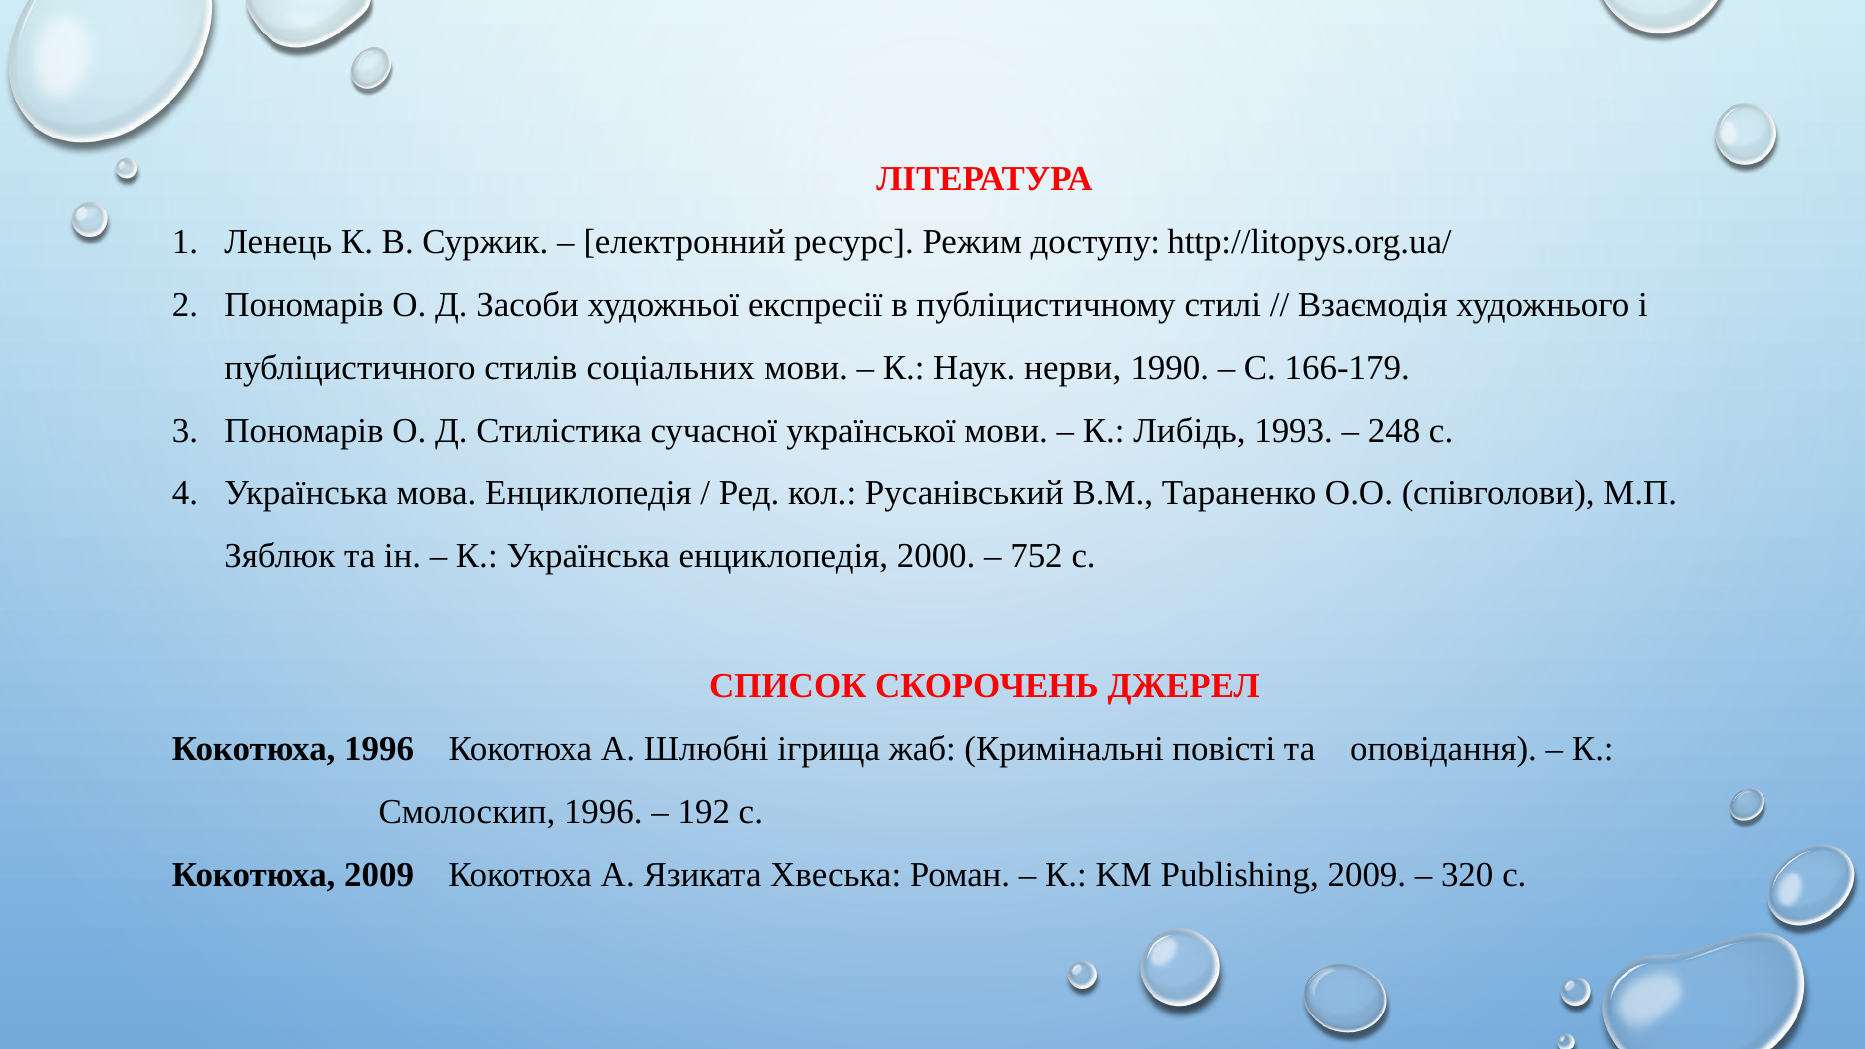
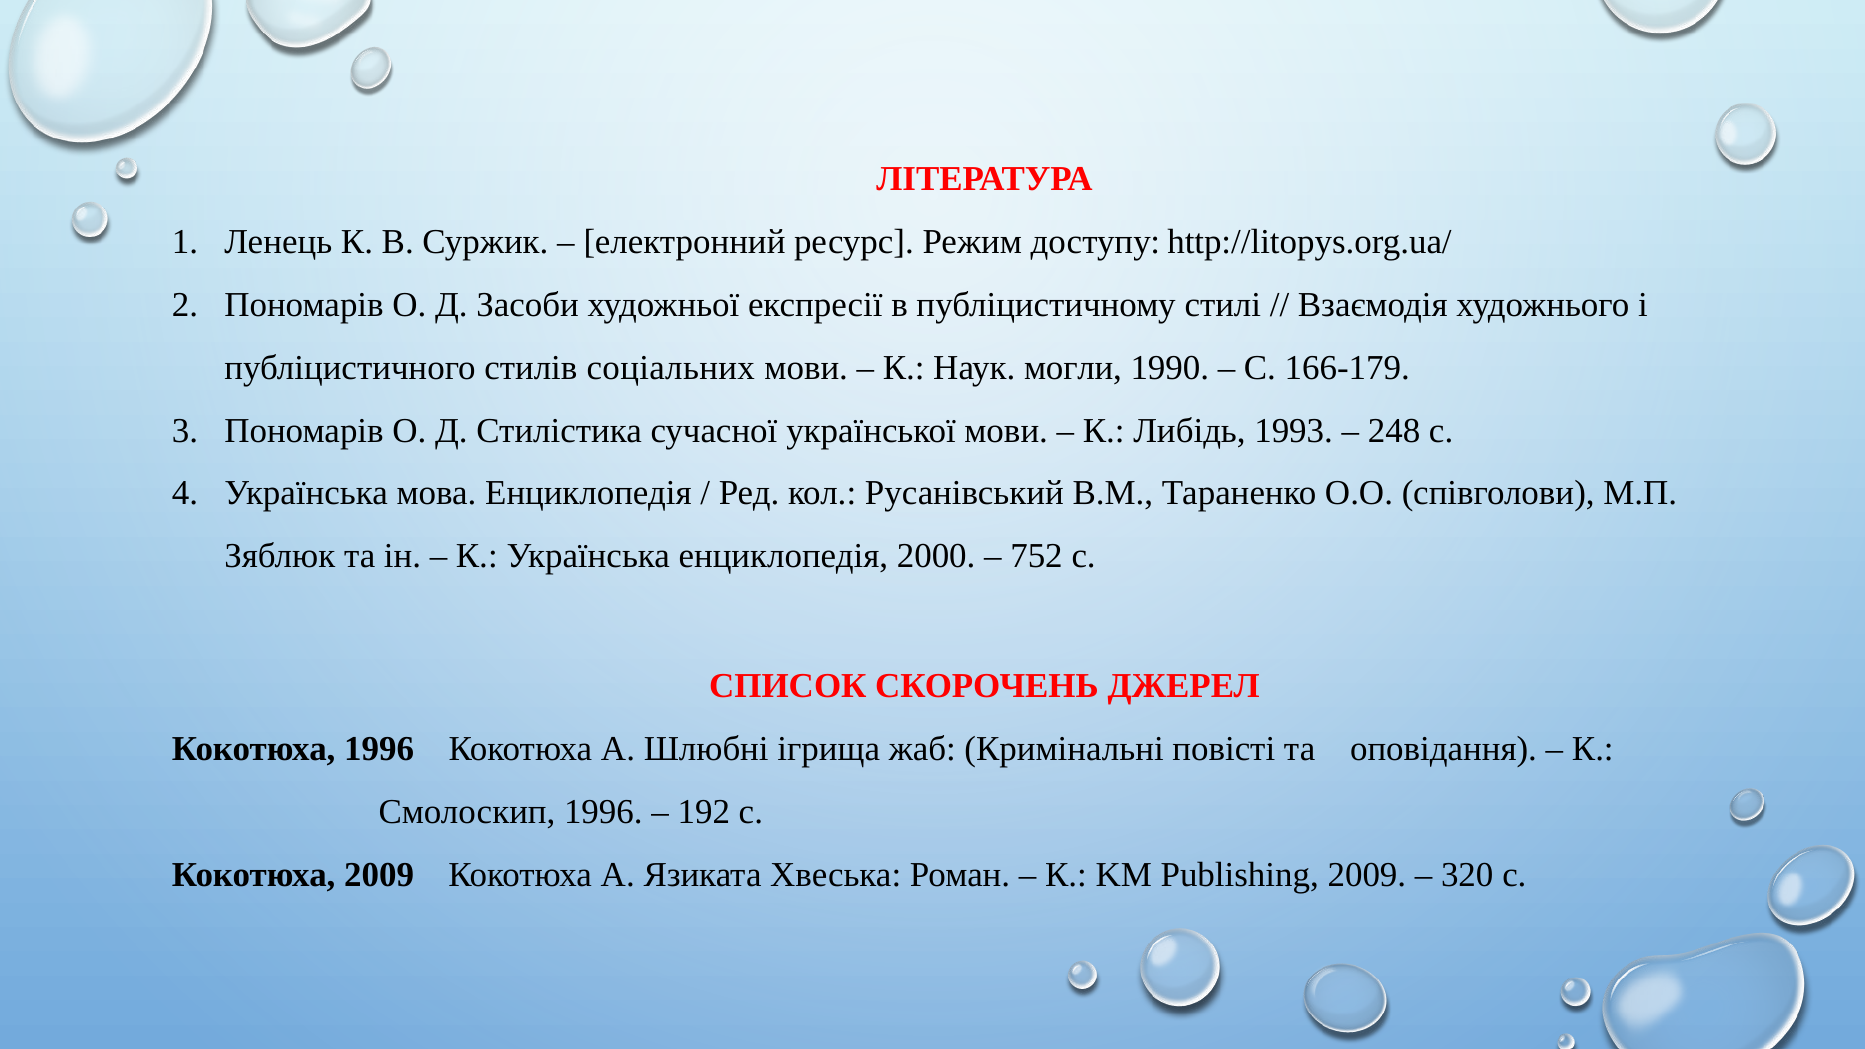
нерви: нерви -> могли
